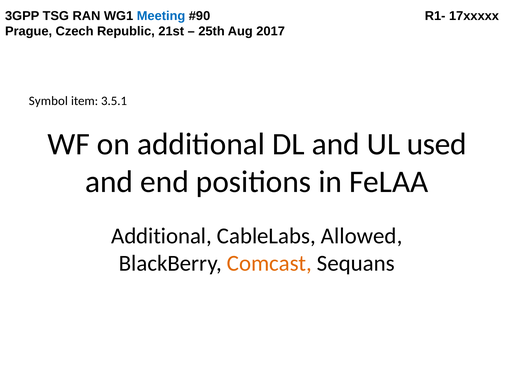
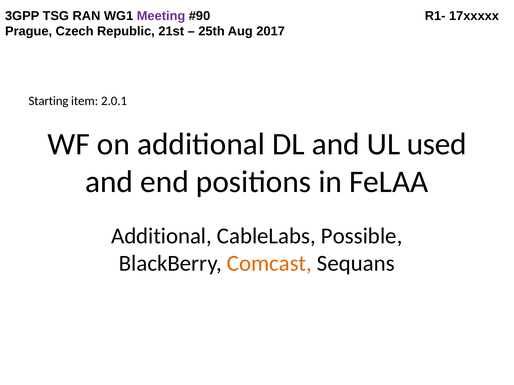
Meeting colour: blue -> purple
Symbol: Symbol -> Starting
3.5.1: 3.5.1 -> 2.0.1
Allowed: Allowed -> Possible
